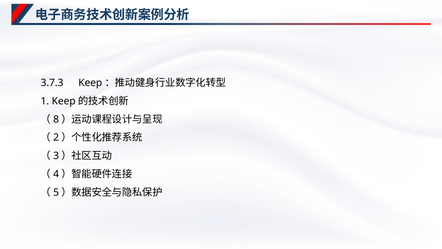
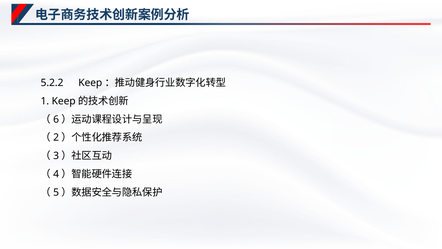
3.7.3: 3.7.3 -> 5.2.2
8: 8 -> 6
